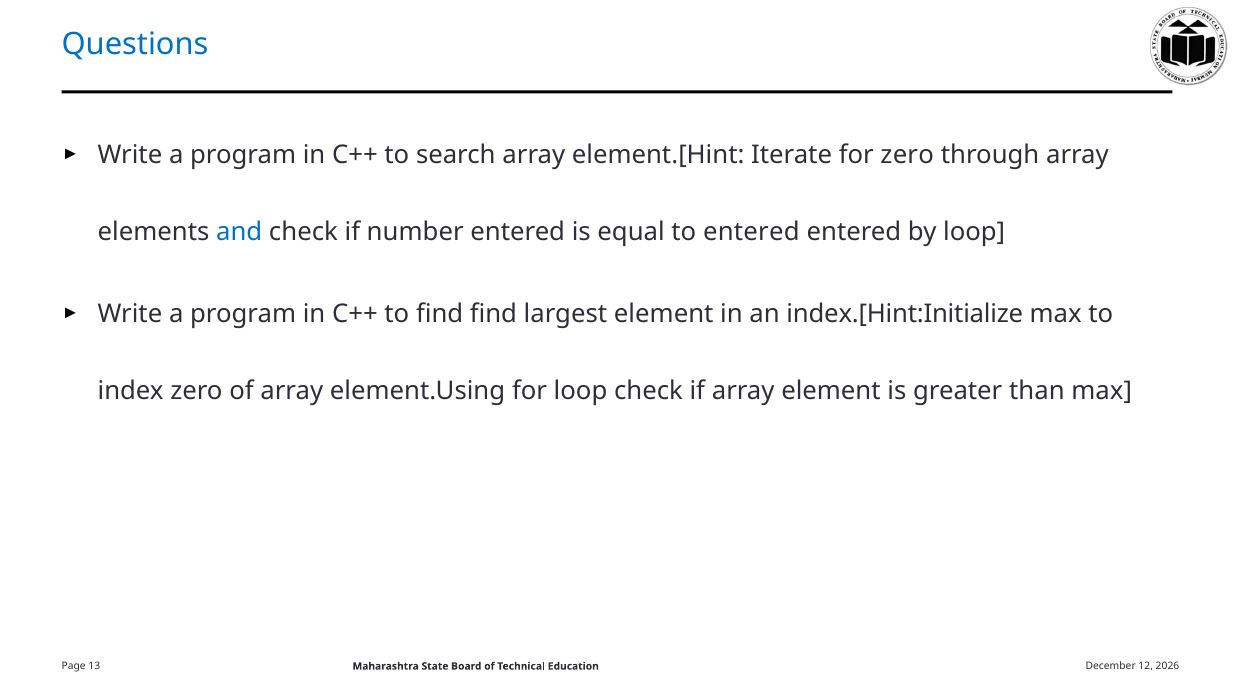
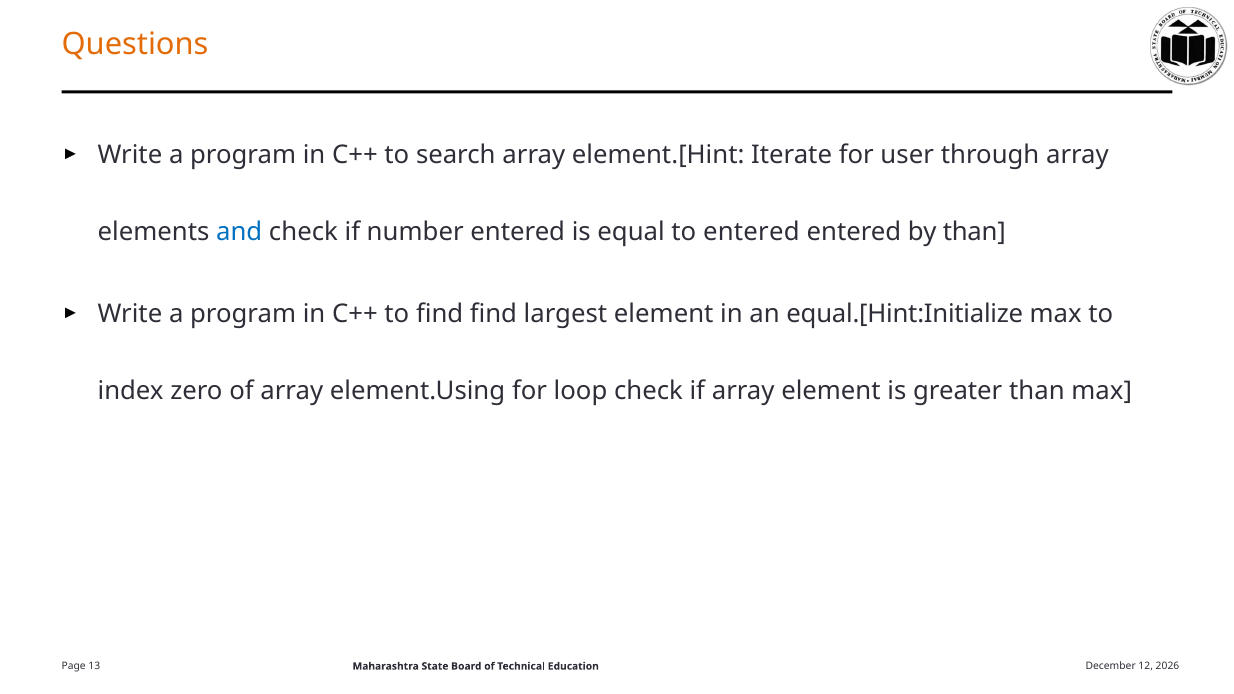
Questions colour: blue -> orange
for zero: zero -> user
by loop: loop -> than
index.[Hint:Initialize: index.[Hint:Initialize -> equal.[Hint:Initialize
